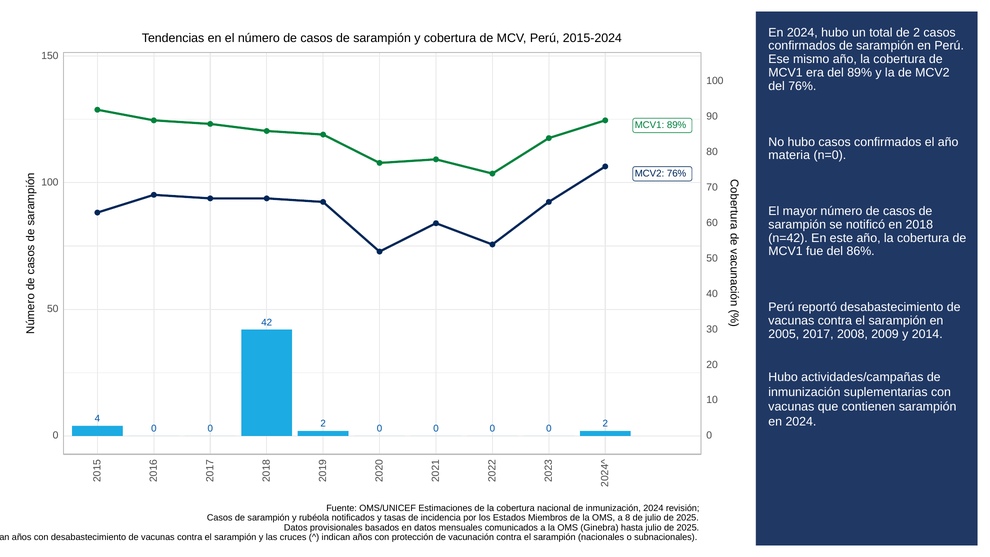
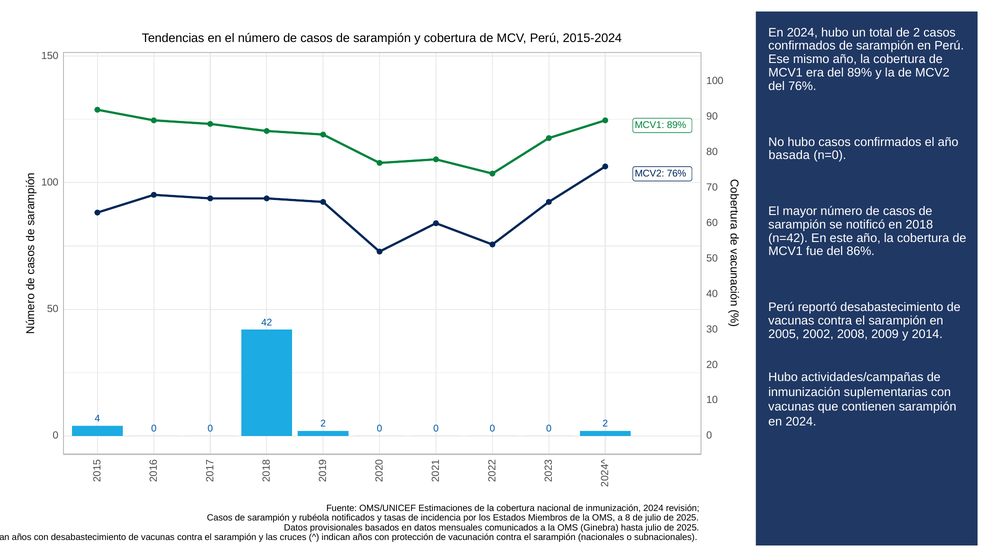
materia: materia -> basada
2017: 2017 -> 2002
